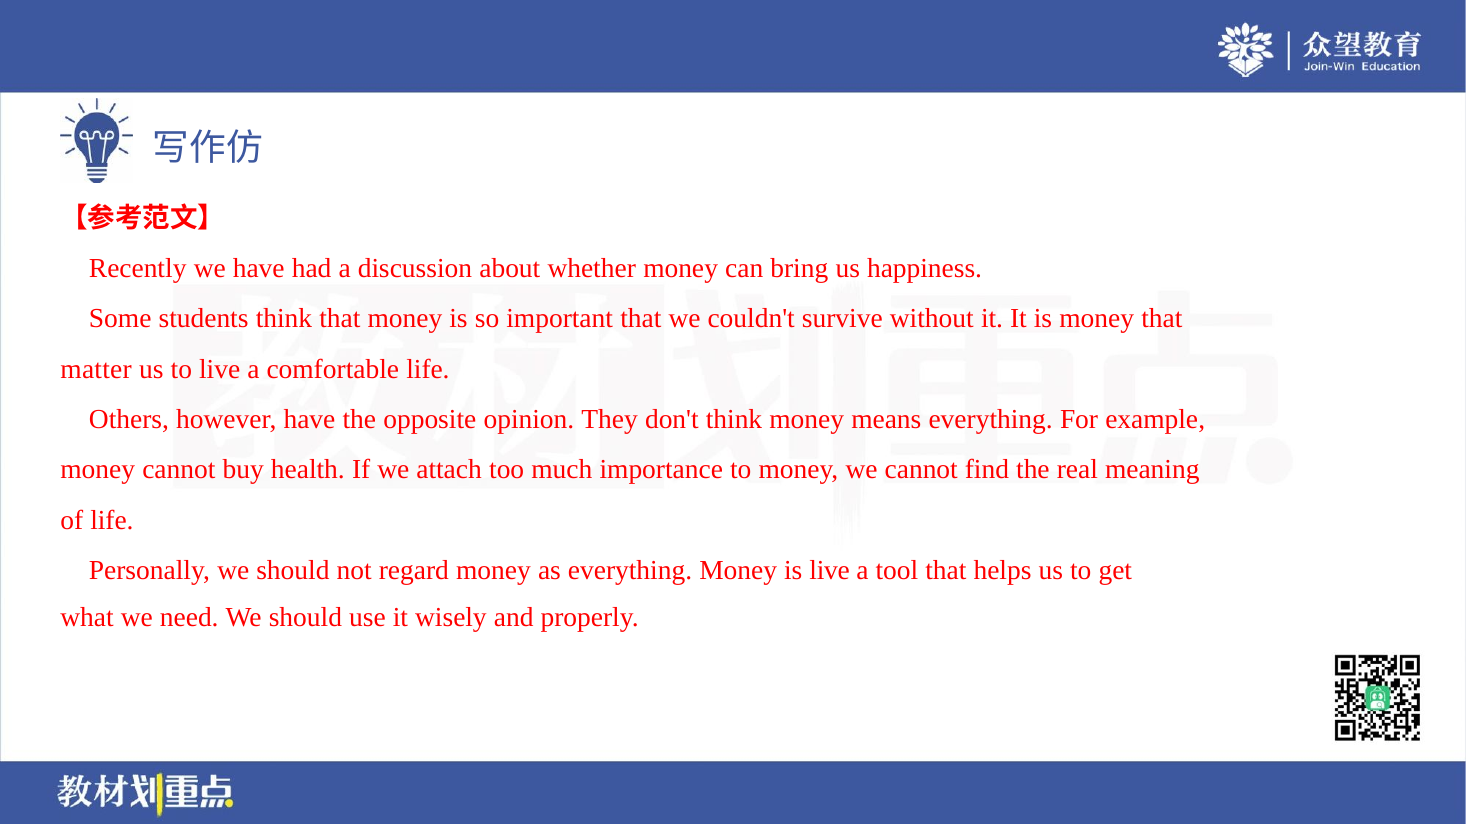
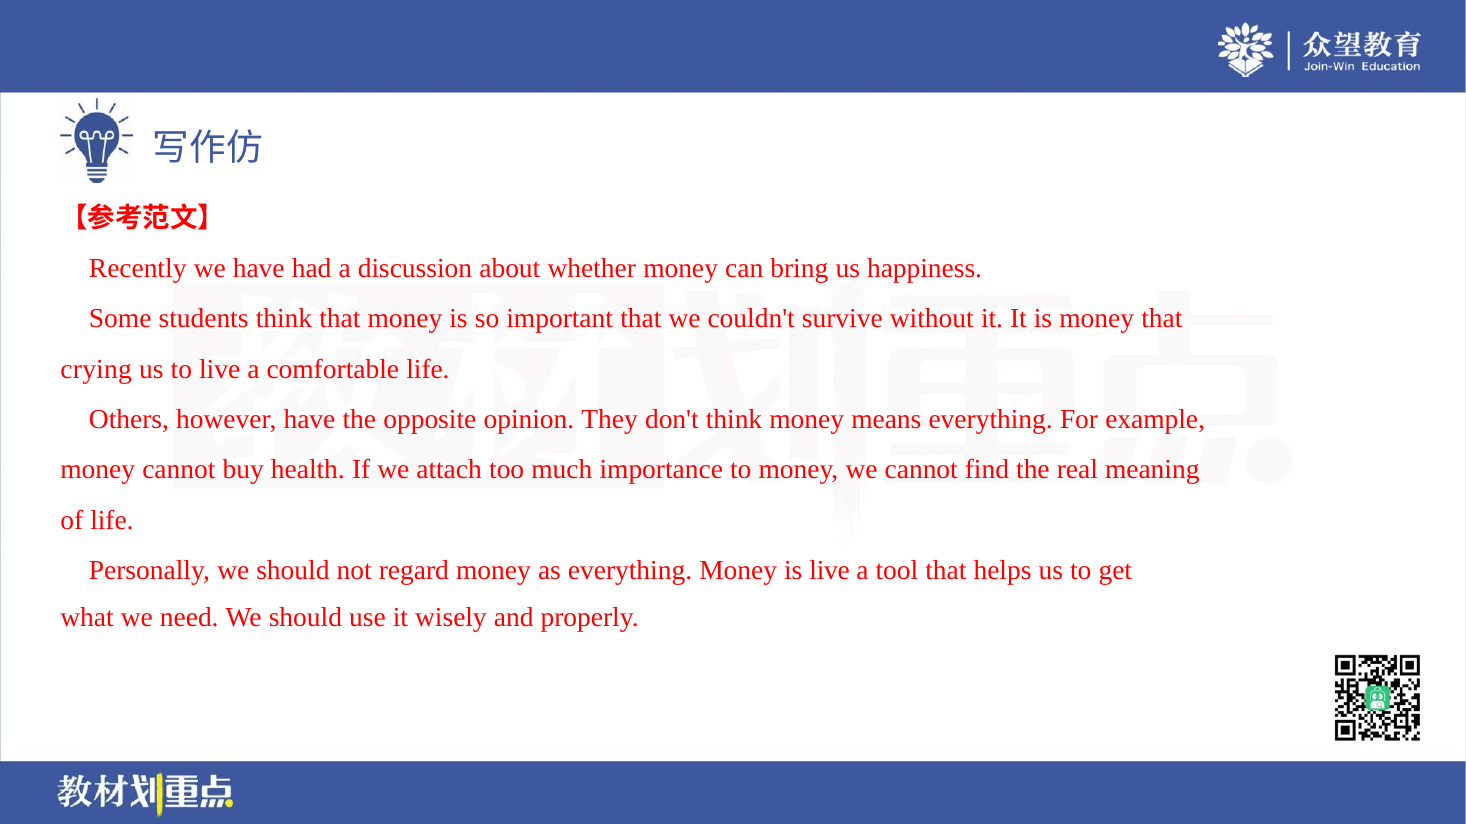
matter: matter -> crying
